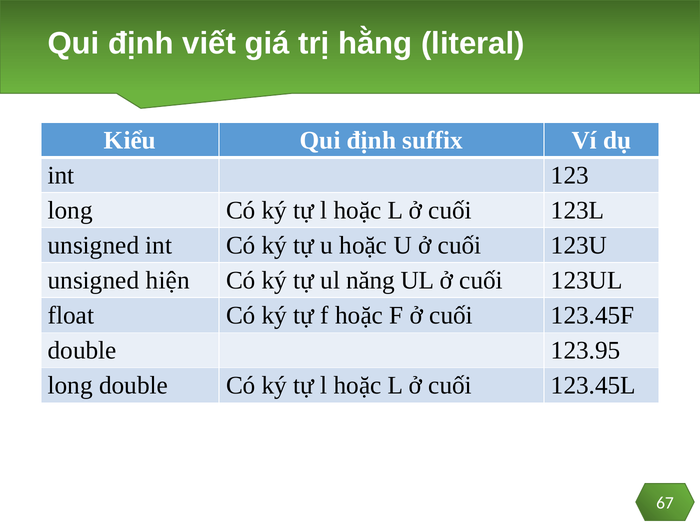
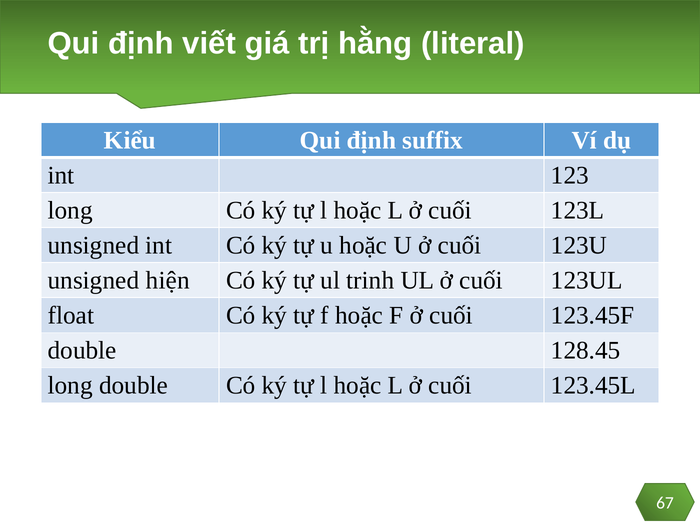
năng: năng -> trinh
123.95: 123.95 -> 128.45
